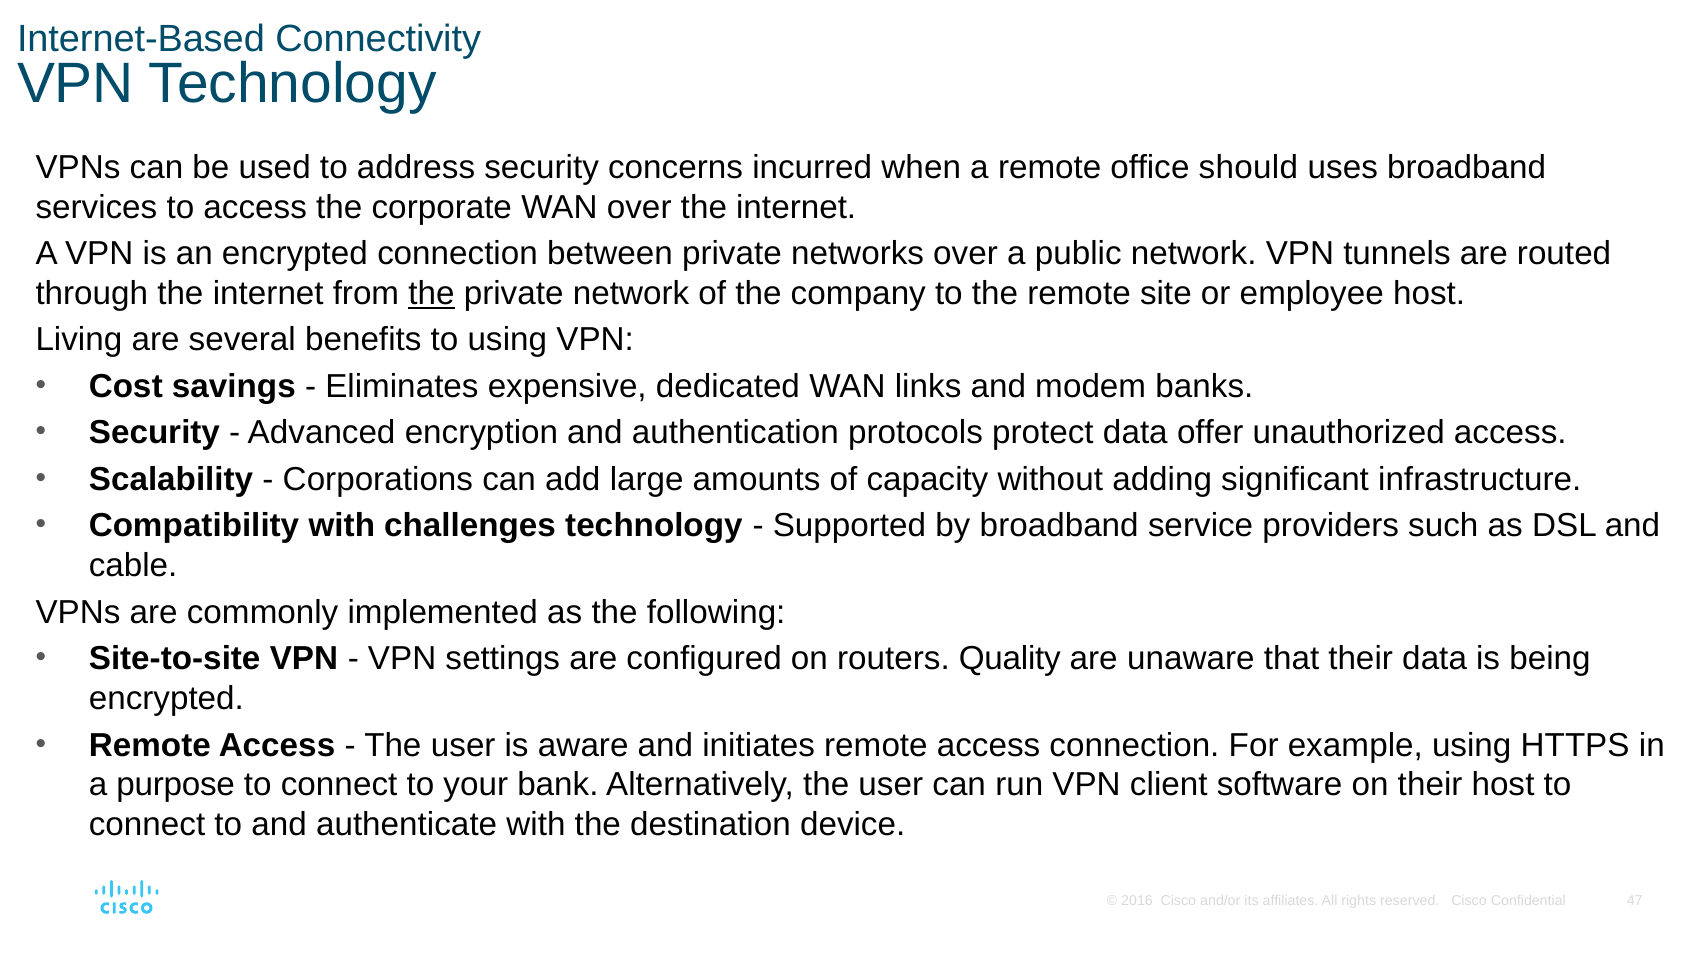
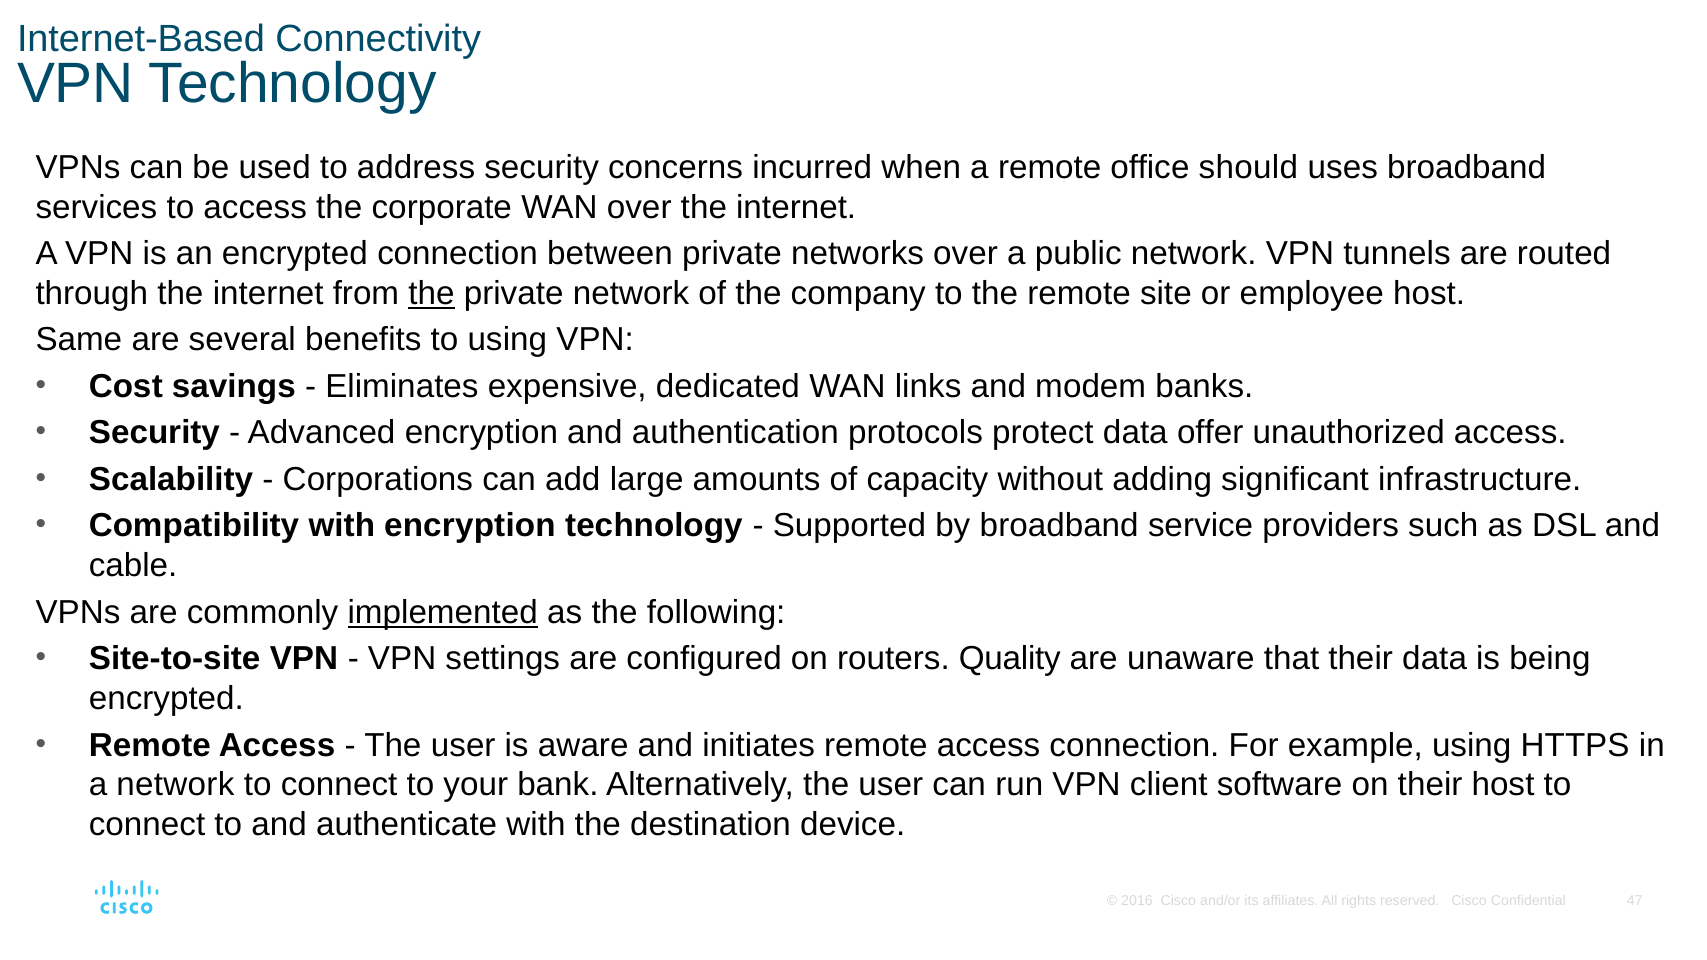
Living: Living -> Same
with challenges: challenges -> encryption
implemented underline: none -> present
a purpose: purpose -> network
